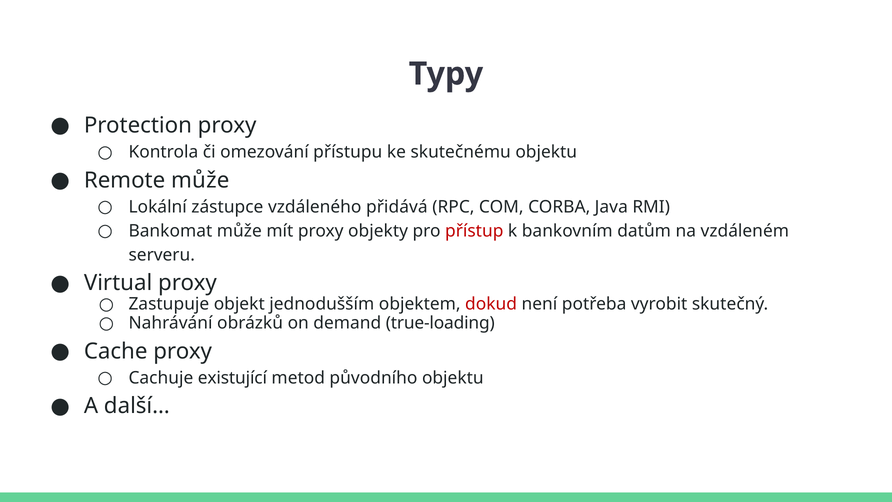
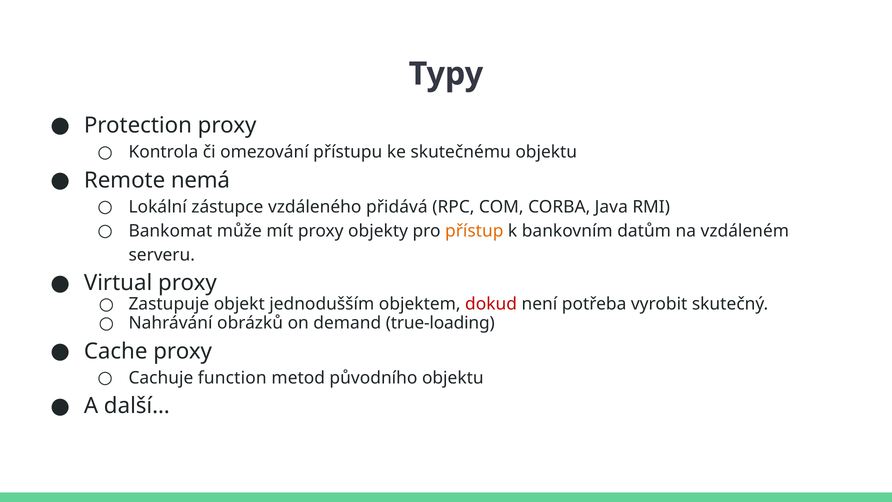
Remote může: může -> nemá
přístup colour: red -> orange
existující: existující -> function
